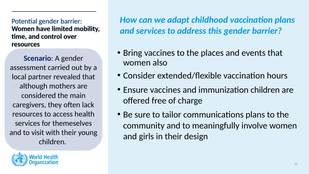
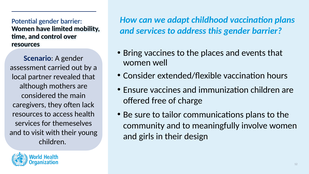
also: also -> well
